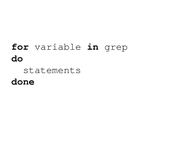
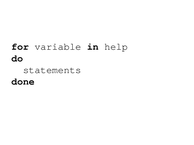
grep: grep -> help
